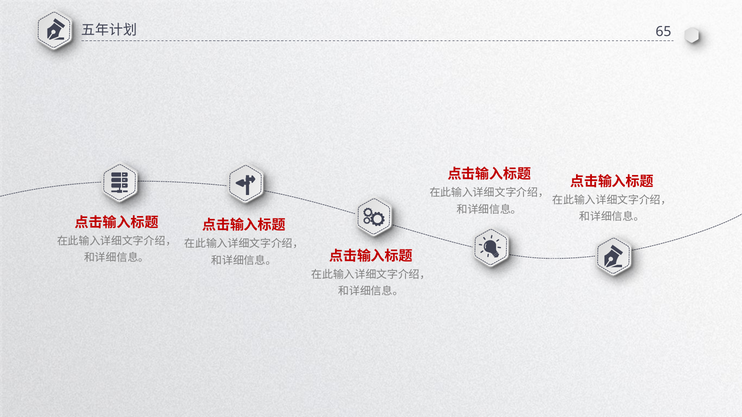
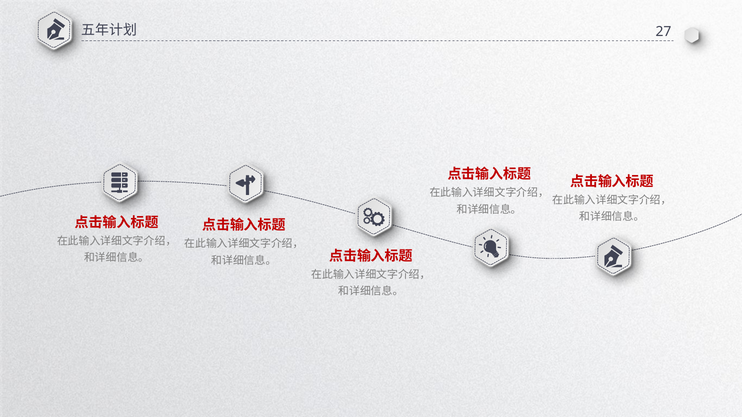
65: 65 -> 27
